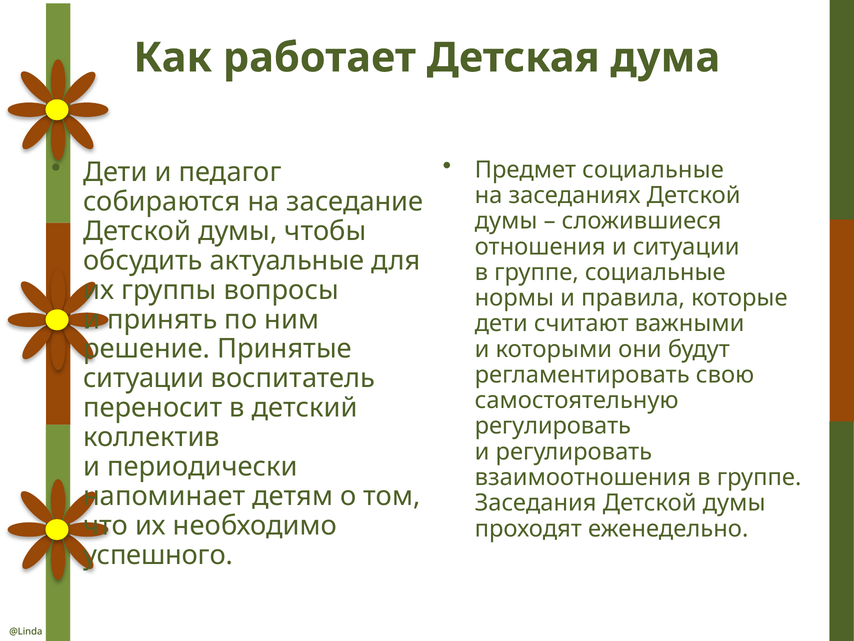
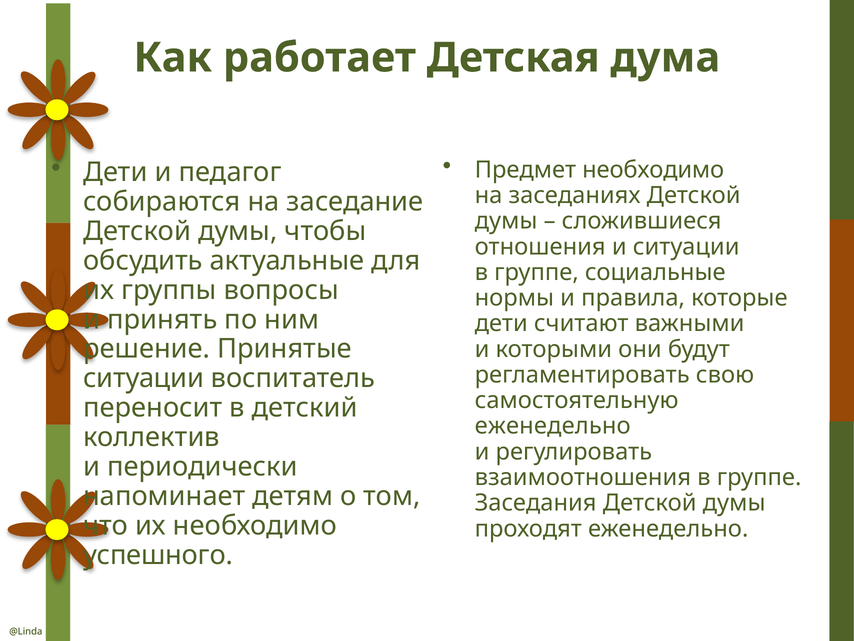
Предмет социальные: социальные -> необходимо
регулировать at (553, 426): регулировать -> еженедельно
